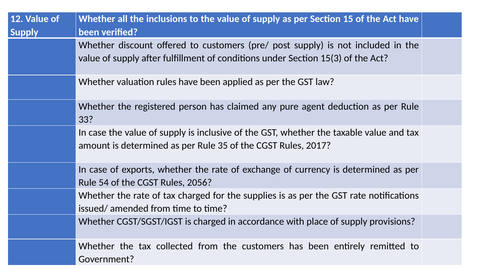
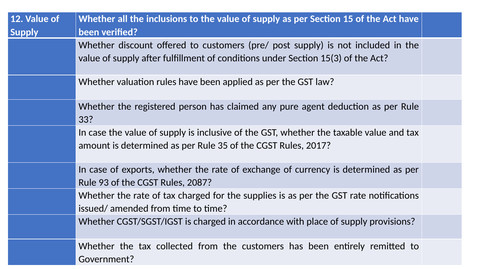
54: 54 -> 93
2056: 2056 -> 2087
